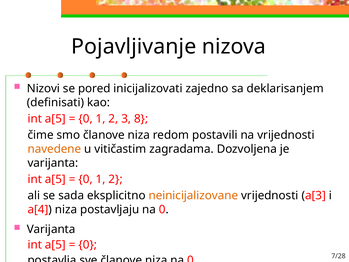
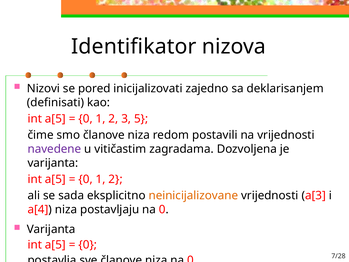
Pojavljivanje: Pojavljivanje -> Identifikator
8: 8 -> 5
navedene colour: orange -> purple
